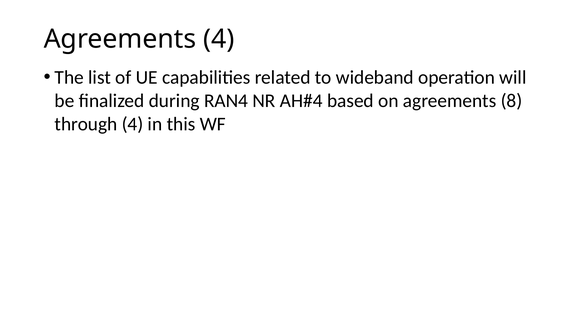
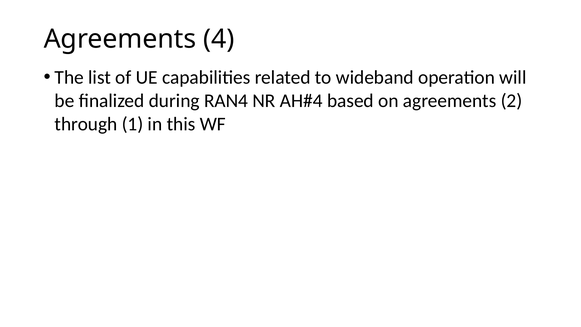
8: 8 -> 2
through 4: 4 -> 1
